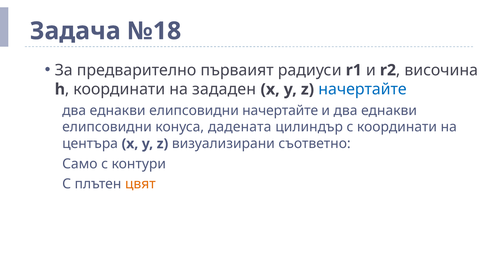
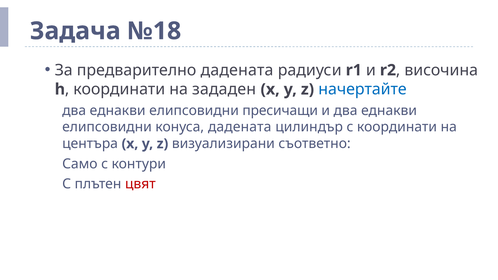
предварително първаият: първаият -> дадената
елипсовидни начертайте: начертайте -> пресичащи
цвят colour: orange -> red
